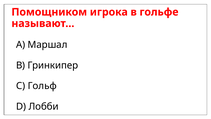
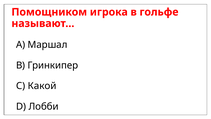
Гольф: Гольф -> Какой
